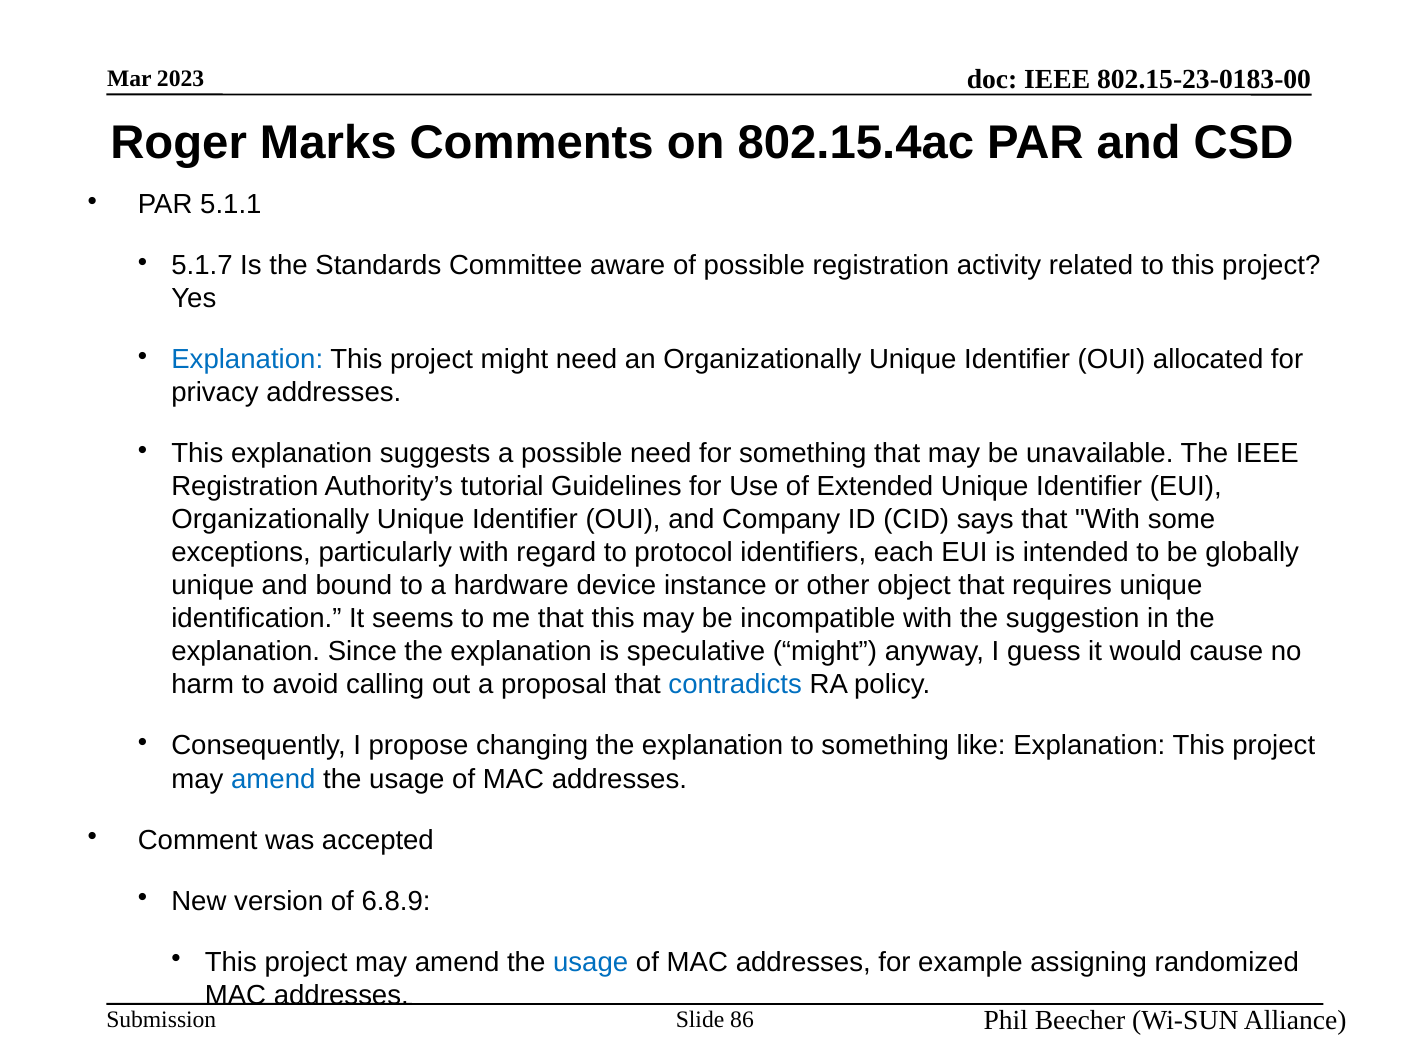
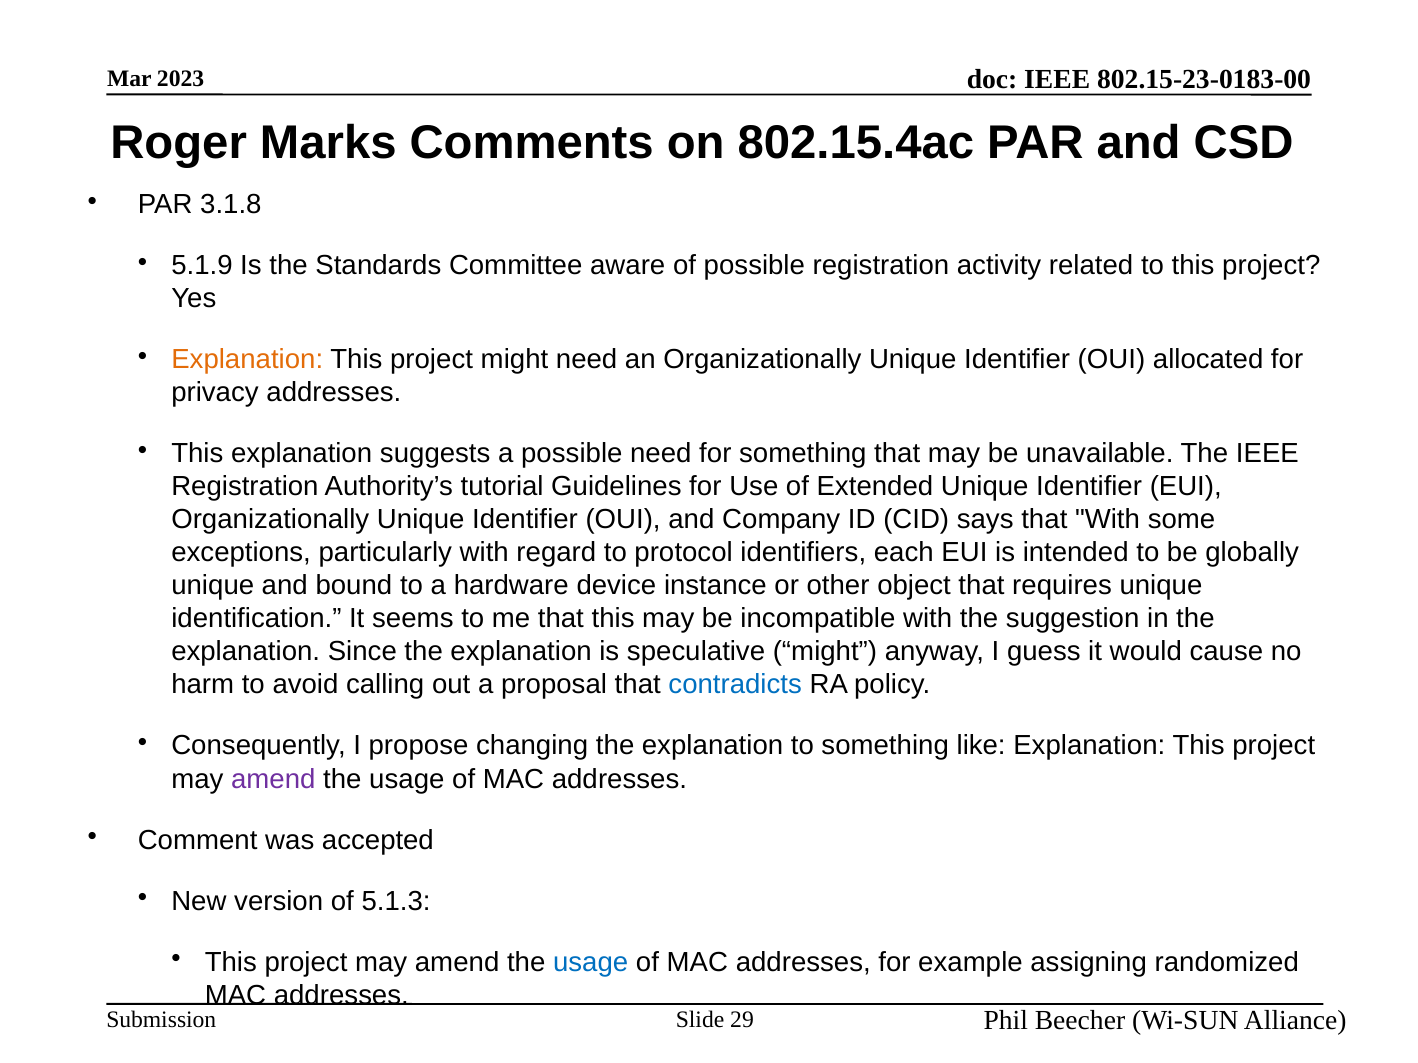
5.1.1: 5.1.1 -> 3.1.8
5.1.7: 5.1.7 -> 5.1.9
Explanation at (247, 359) colour: blue -> orange
amend at (273, 779) colour: blue -> purple
6.8.9: 6.8.9 -> 5.1.3
86: 86 -> 29
